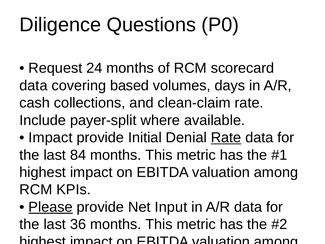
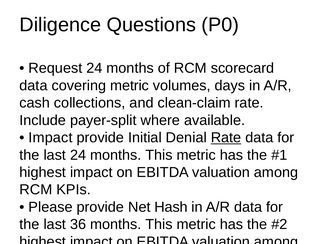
covering based: based -> metric
last 84: 84 -> 24
Please at (51, 207) underline: present -> none
Input: Input -> Hash
